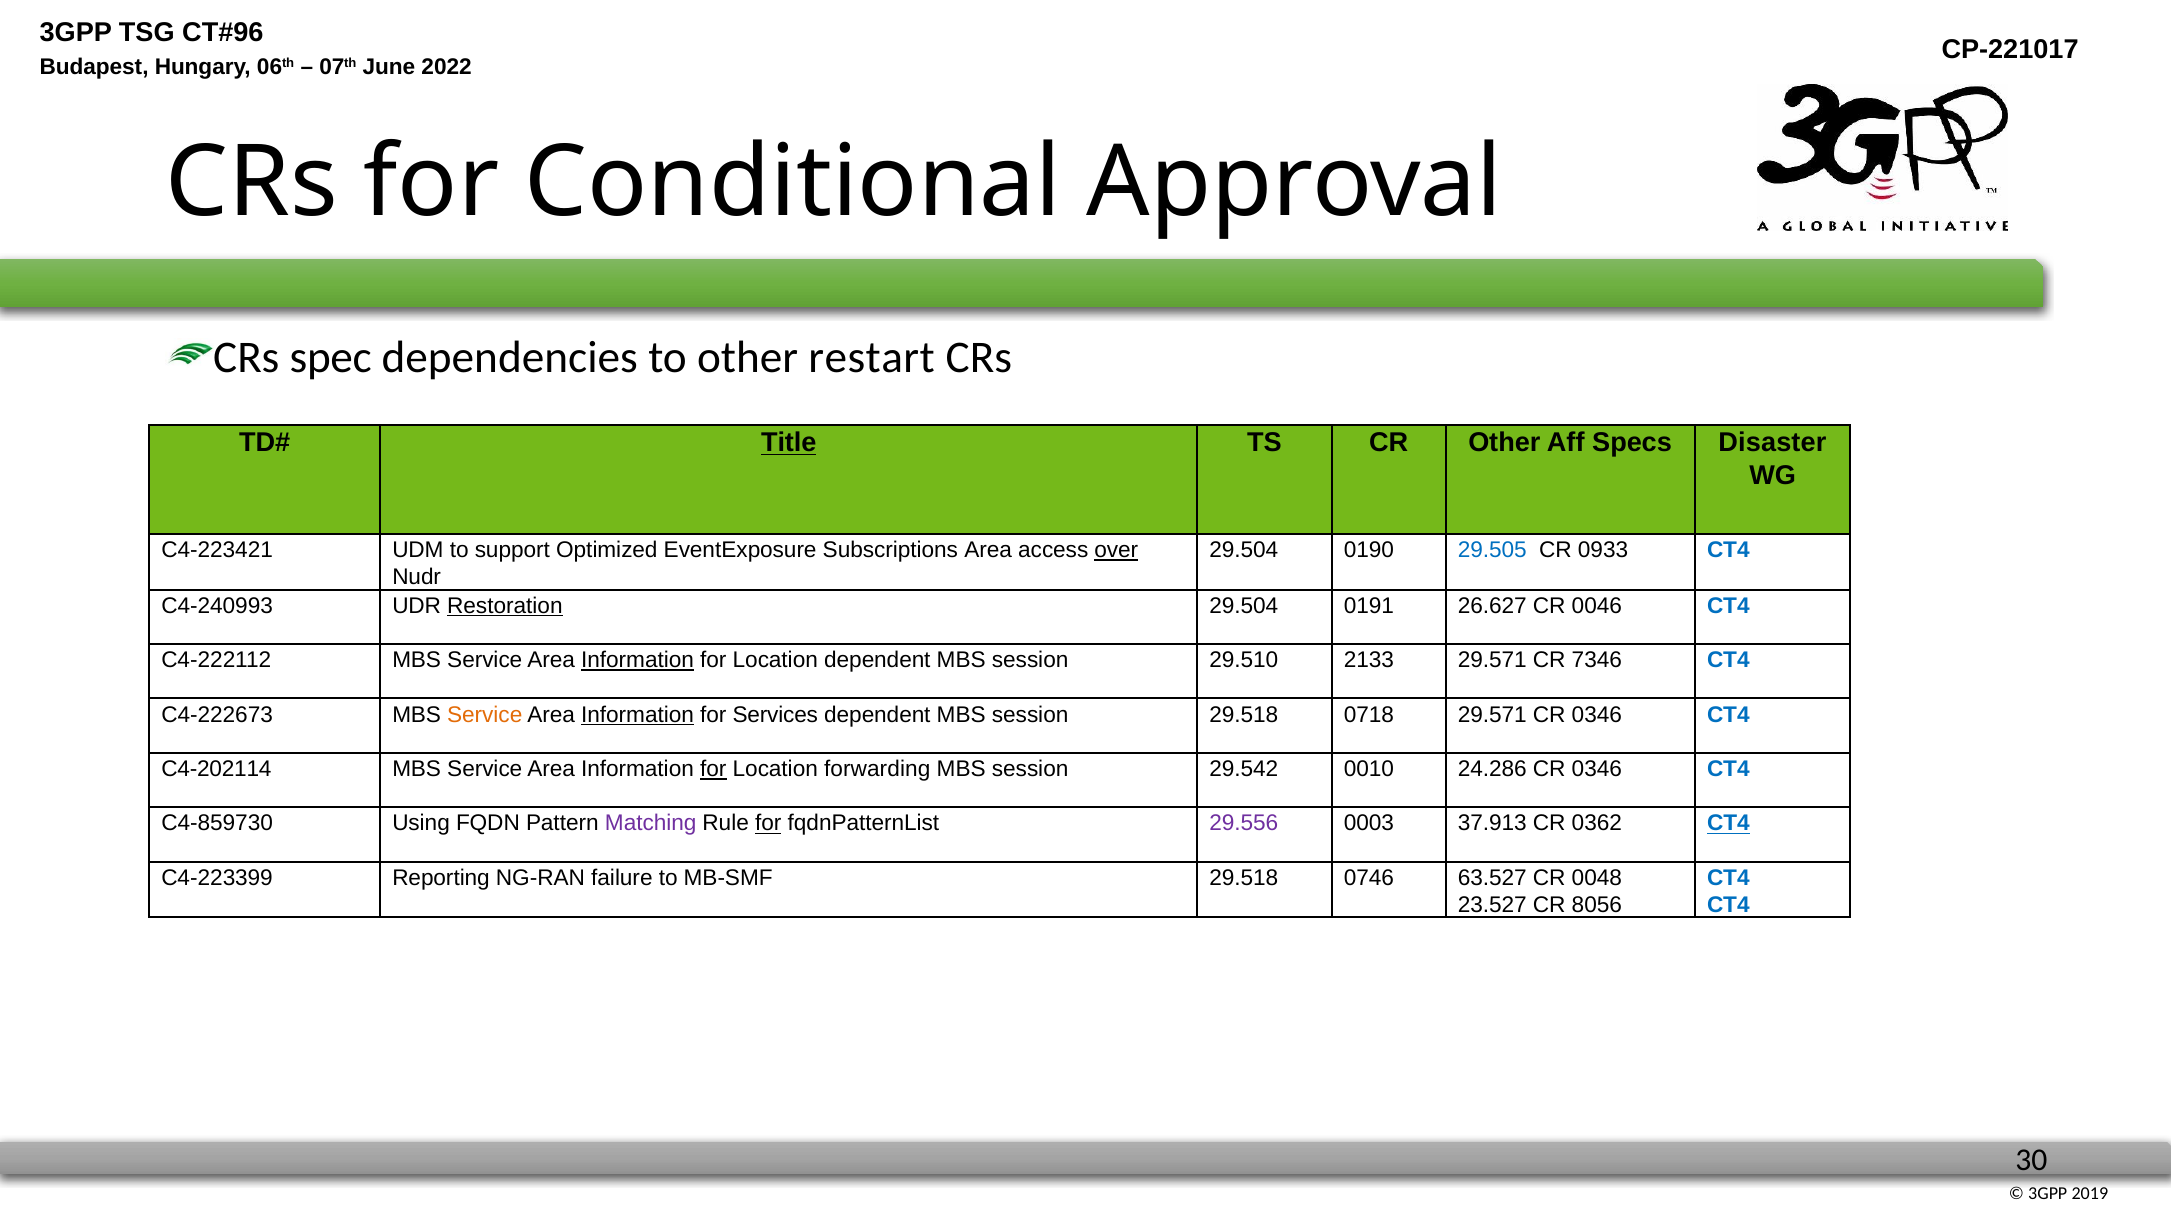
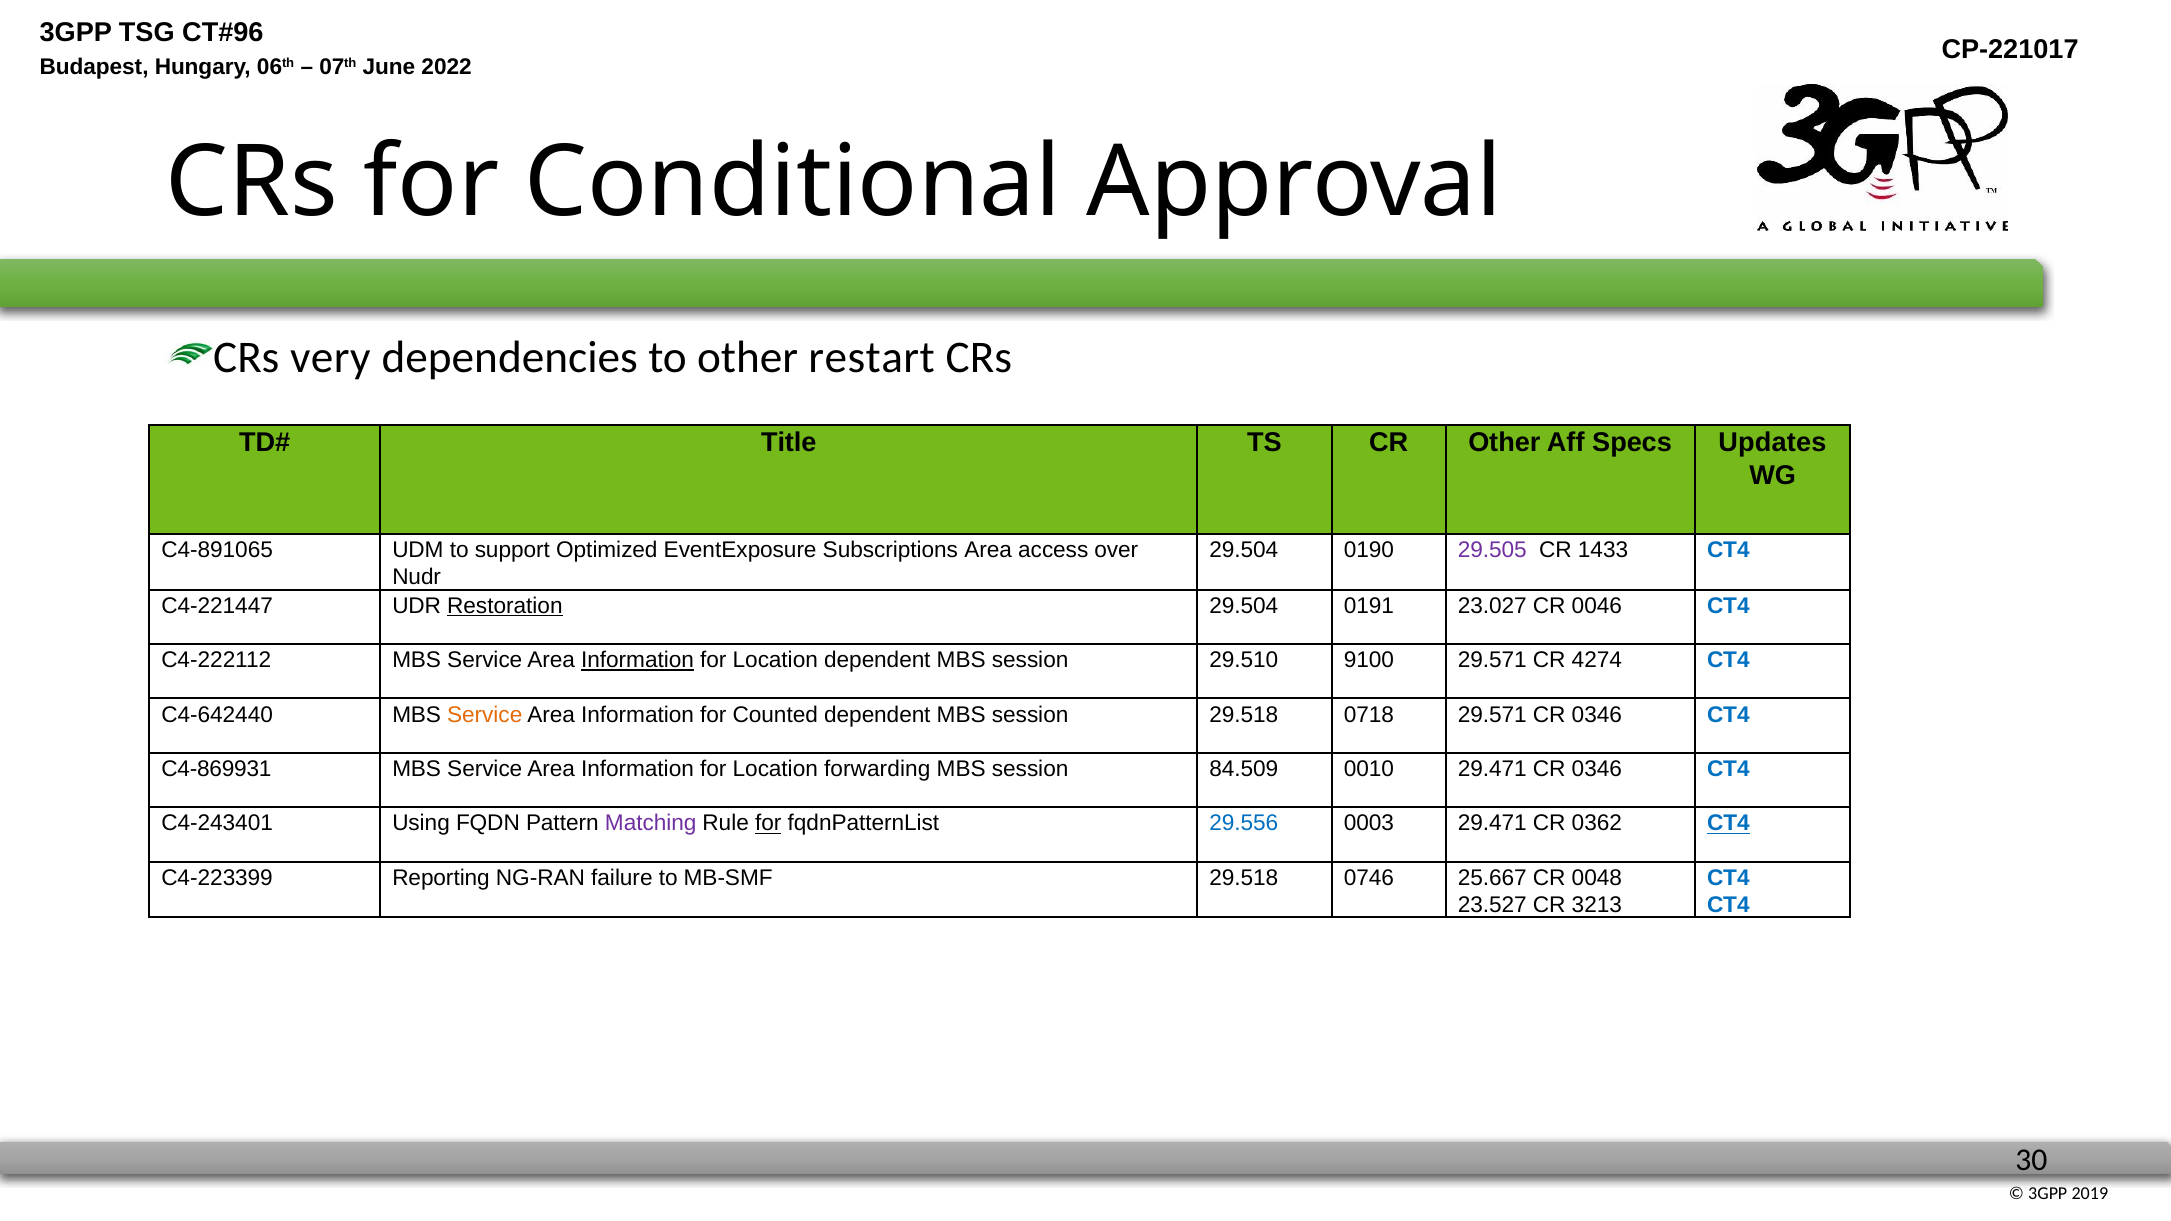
spec: spec -> very
Title underline: present -> none
Disaster: Disaster -> Updates
C4-223421: C4-223421 -> C4-891065
over underline: present -> none
29.505 colour: blue -> purple
0933: 0933 -> 1433
C4-240993: C4-240993 -> C4-221447
26.627: 26.627 -> 23.027
2133: 2133 -> 9100
7346: 7346 -> 4274
C4-222673: C4-222673 -> C4-642440
Information at (638, 715) underline: present -> none
Services: Services -> Counted
C4-202114: C4-202114 -> C4-869931
for at (713, 769) underline: present -> none
29.542: 29.542 -> 84.509
0010 24.286: 24.286 -> 29.471
C4-859730: C4-859730 -> C4-243401
29.556 colour: purple -> blue
0003 37.913: 37.913 -> 29.471
63.527: 63.527 -> 25.667
8056: 8056 -> 3213
